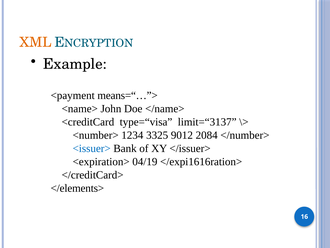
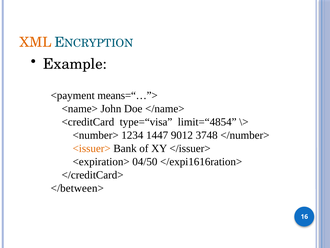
limit=“3137: limit=“3137 -> limit=“4854
3325: 3325 -> 1447
2084: 2084 -> 3748
<issuer> colour: blue -> orange
04/19: 04/19 -> 04/50
</elements>: </elements> -> </between>
